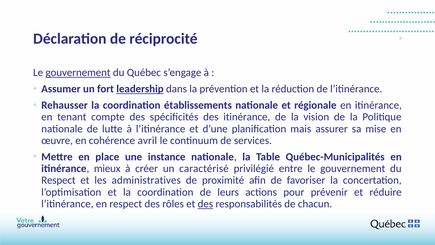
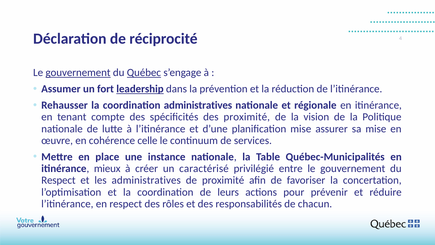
Québec underline: none -> present
coordination établissements: établissements -> administratives
des itinérance: itinérance -> proximité
planification mais: mais -> mise
avril: avril -> celle
des at (205, 204) underline: present -> none
